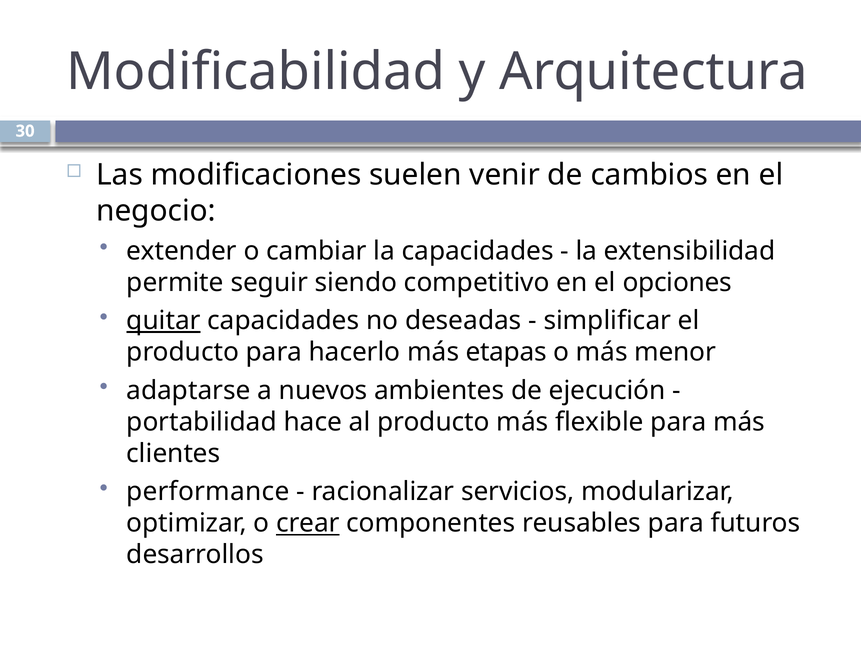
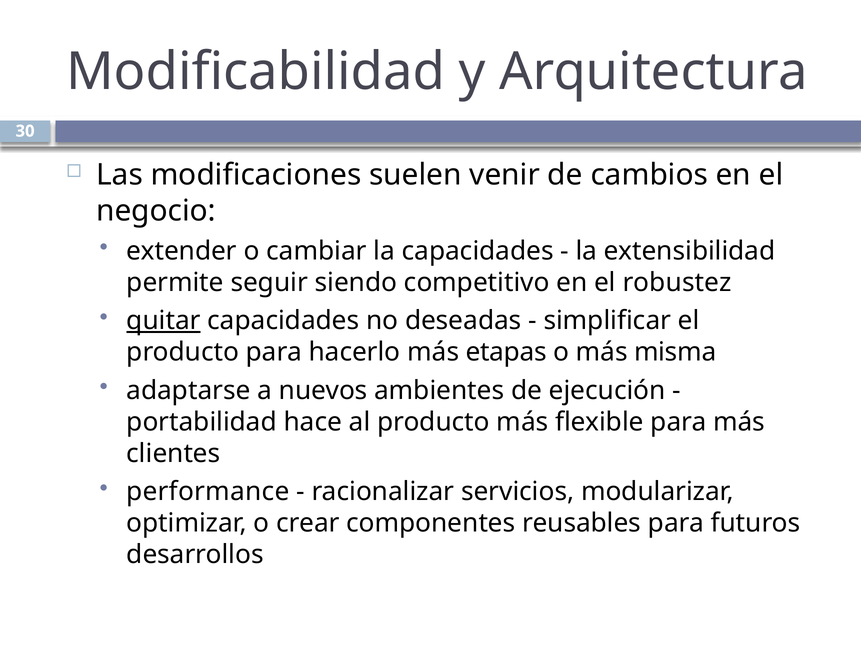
opciones: opciones -> robustez
menor: menor -> misma
crear underline: present -> none
